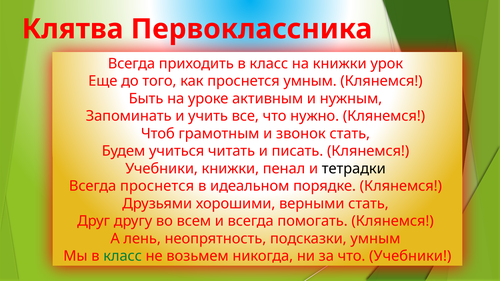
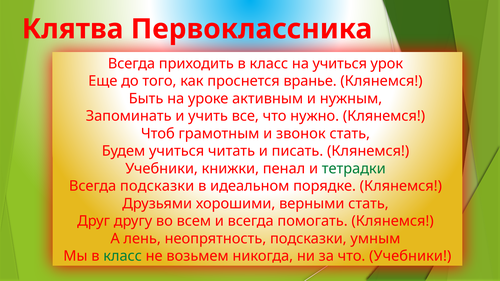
на книжки: книжки -> учиться
проснется умным: умным -> вранье
тетрадки colour: black -> green
Всегда проснется: проснется -> подсказки
